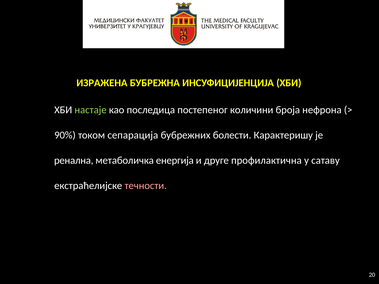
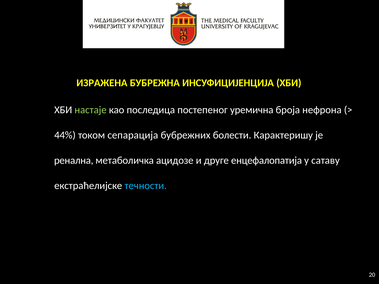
количини: количини -> уремична
90%: 90% -> 44%
енергија: енергија -> ацидозе
профилактична: профилактична -> енцефалопатија
течности colour: pink -> light blue
